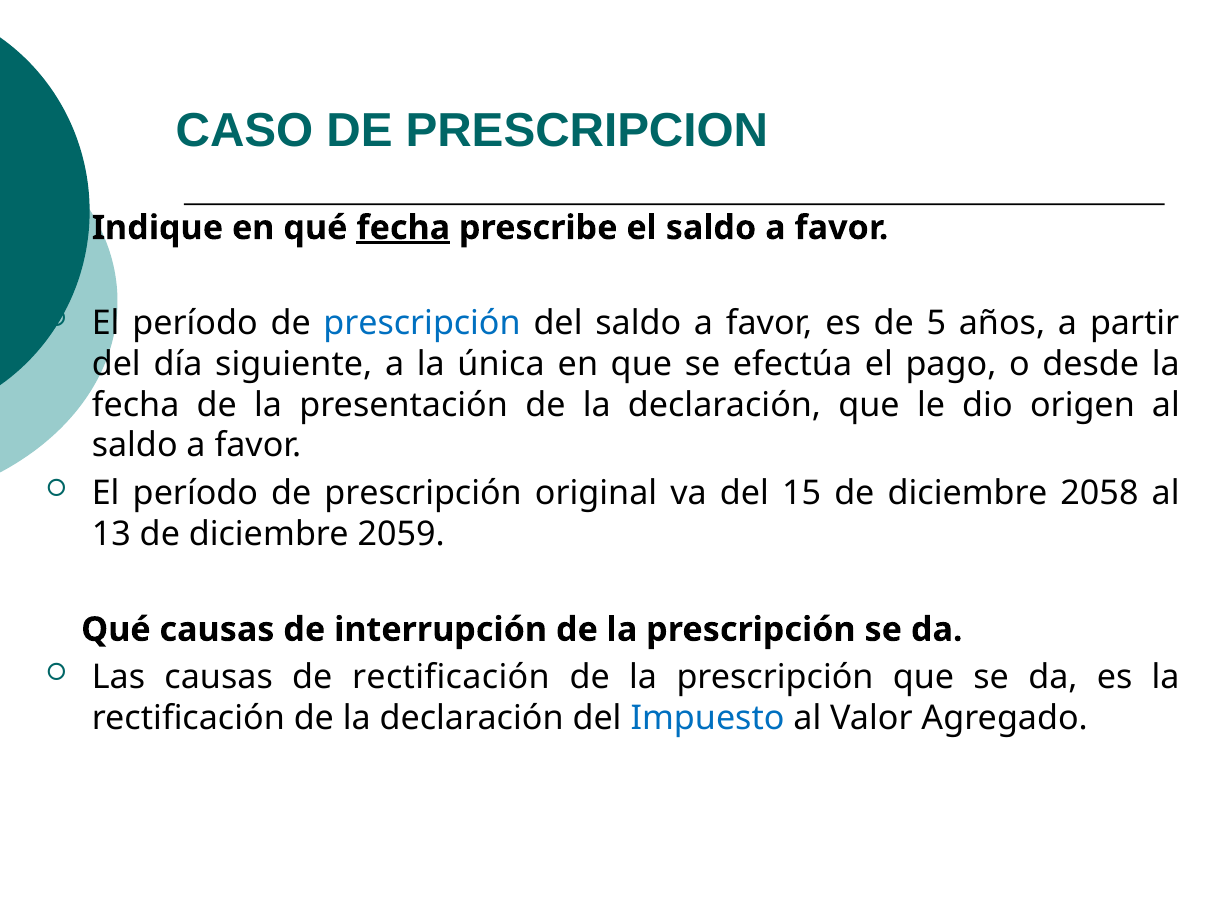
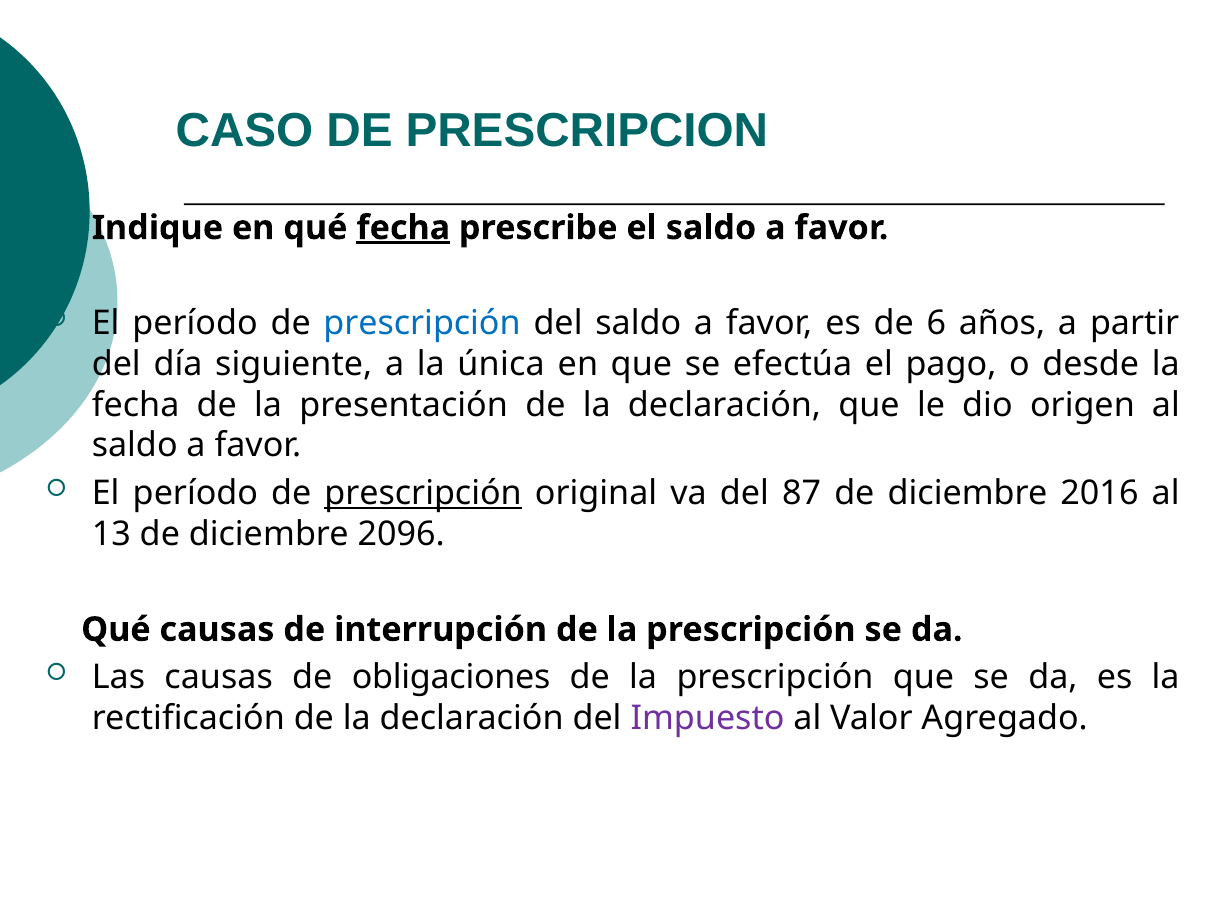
5: 5 -> 6
prescripción at (423, 494) underline: none -> present
15: 15 -> 87
2058: 2058 -> 2016
2059: 2059 -> 2096
de rectificación: rectificación -> obligaciones
Impuesto colour: blue -> purple
